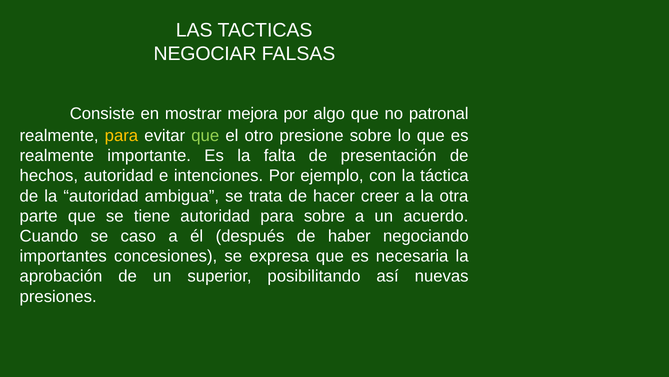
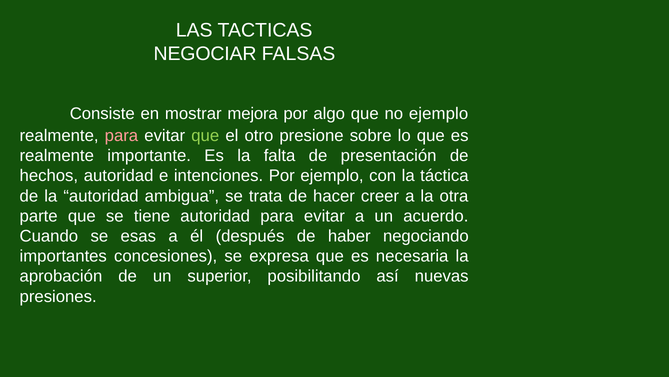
no patronal: patronal -> ejemplo
para at (121, 135) colour: yellow -> pink
autoridad para sobre: sobre -> evitar
caso: caso -> esas
